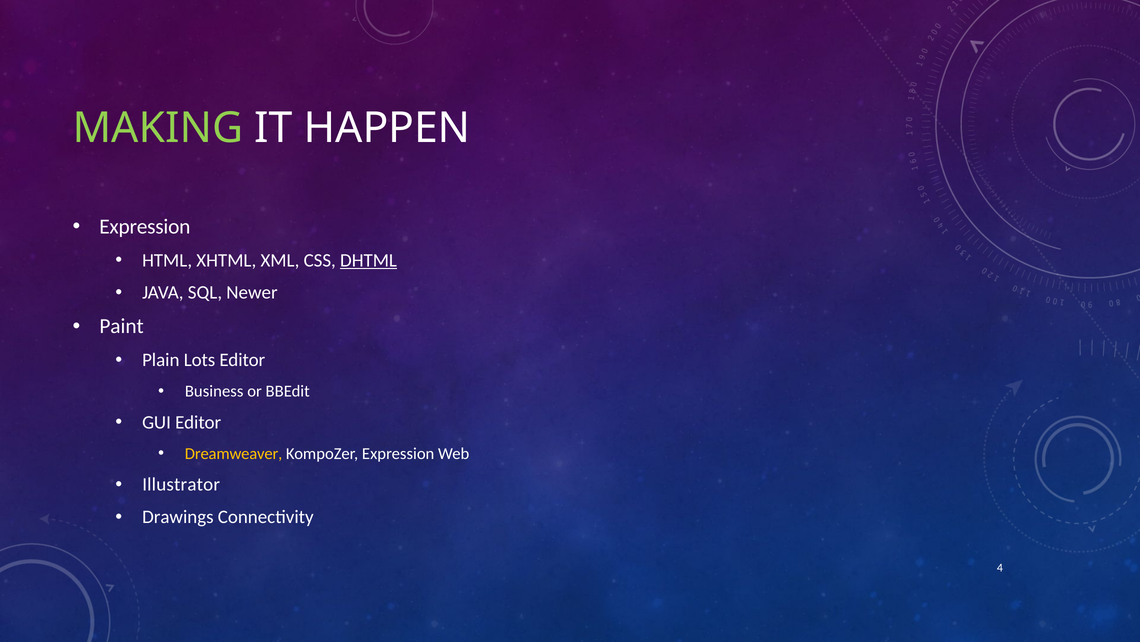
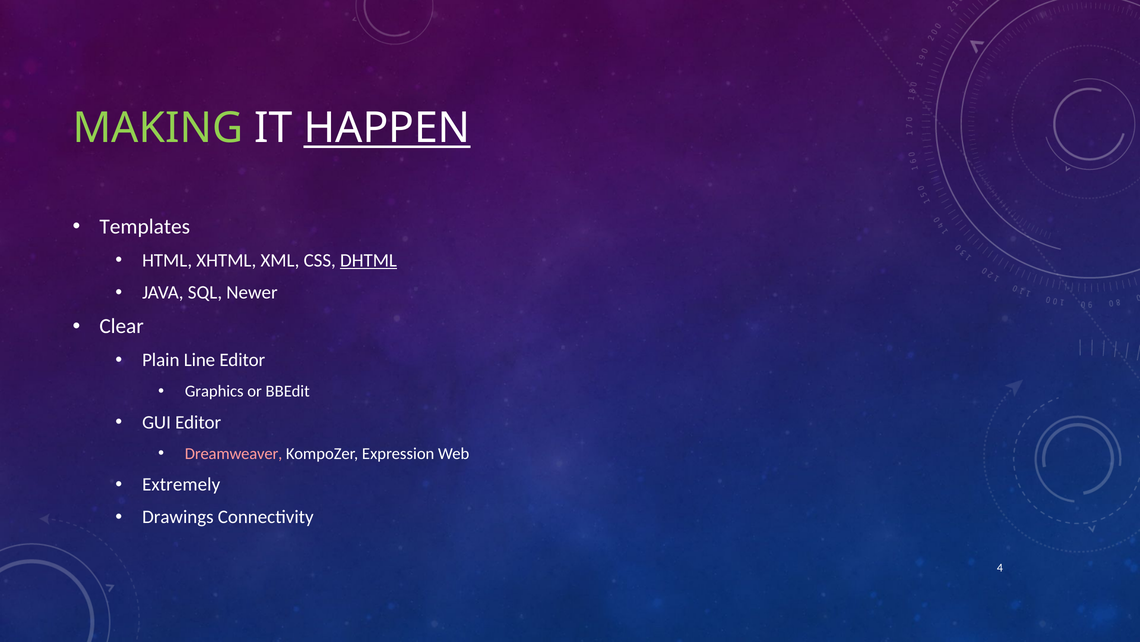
HAPPEN underline: none -> present
Expression at (145, 226): Expression -> Templates
Paint: Paint -> Clear
Lots: Lots -> Line
Business: Business -> Graphics
Dreamweaver colour: yellow -> pink
Illustrator: Illustrator -> Extremely
